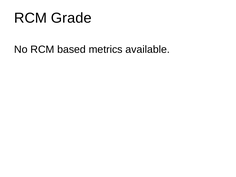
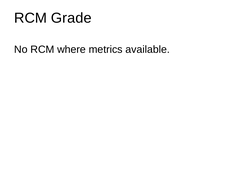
based: based -> where
